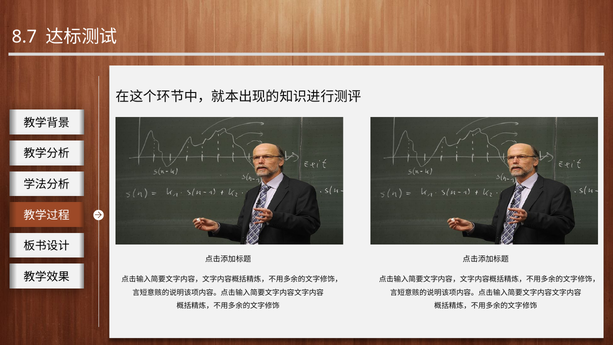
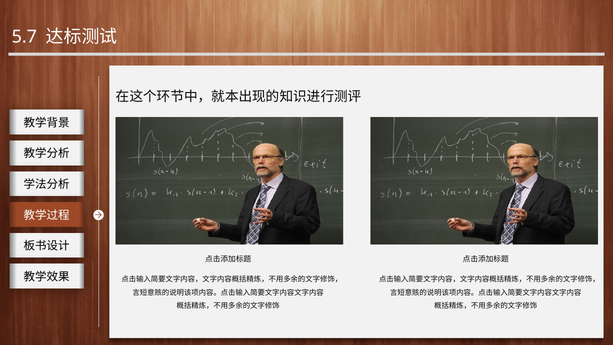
8.7: 8.7 -> 5.7
